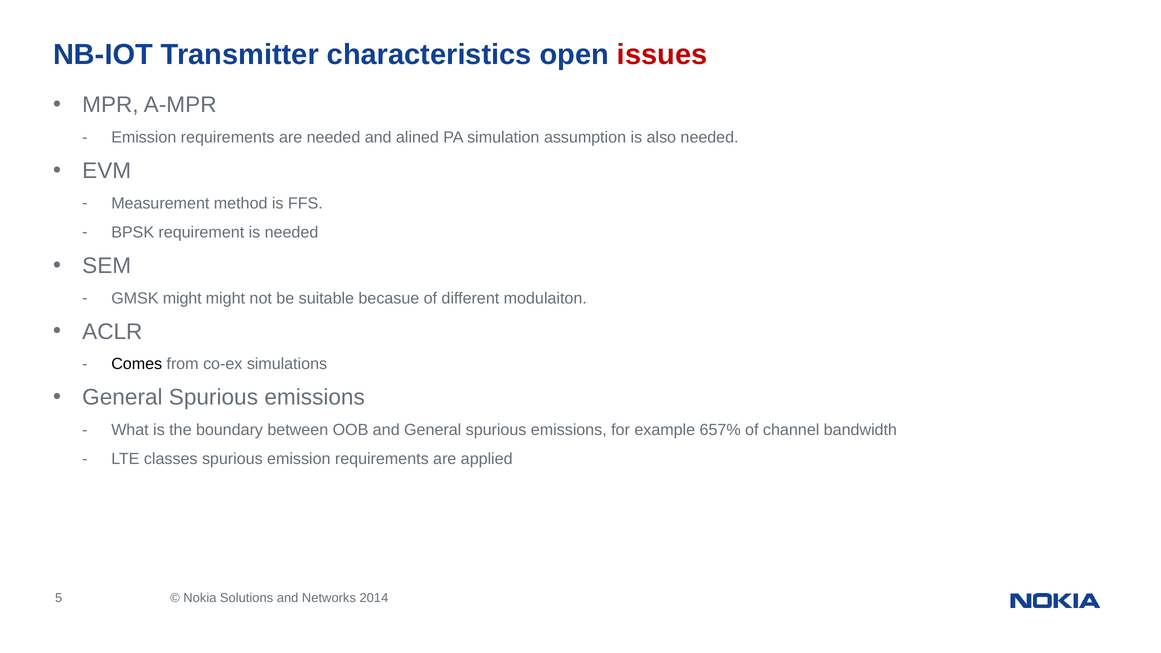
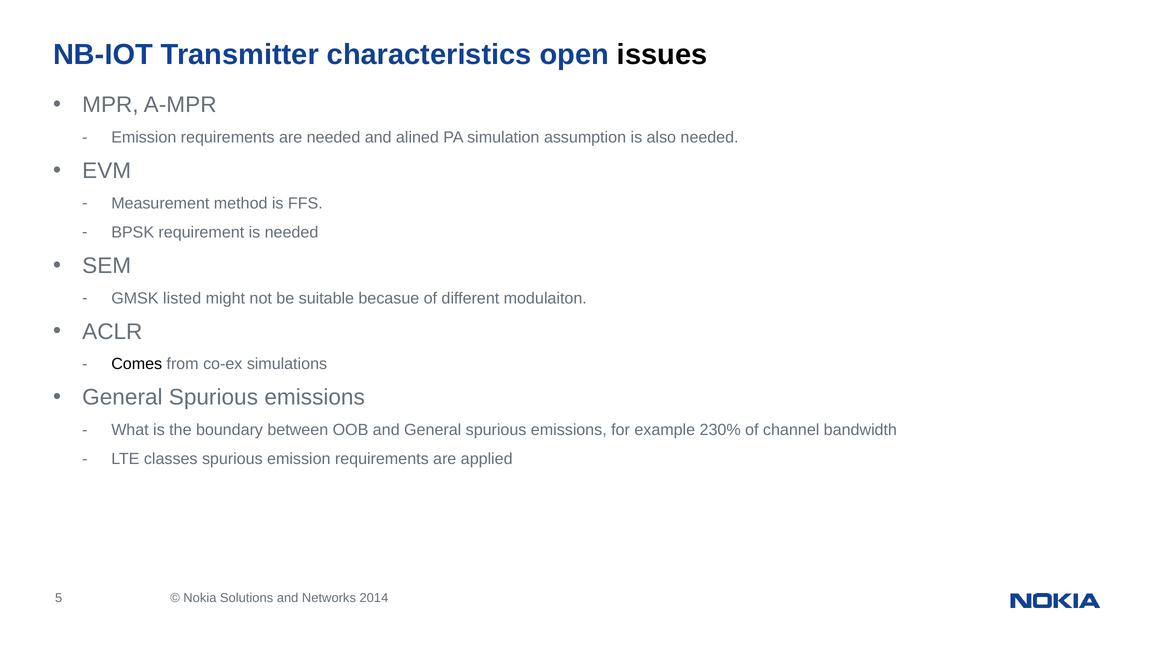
issues colour: red -> black
GMSK might: might -> listed
657%: 657% -> 230%
